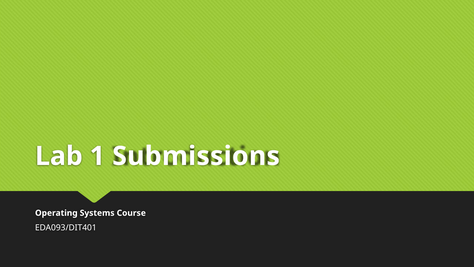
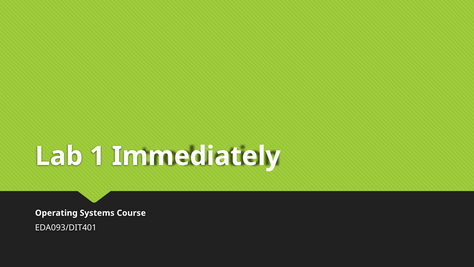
Submissions: Submissions -> Immediately
